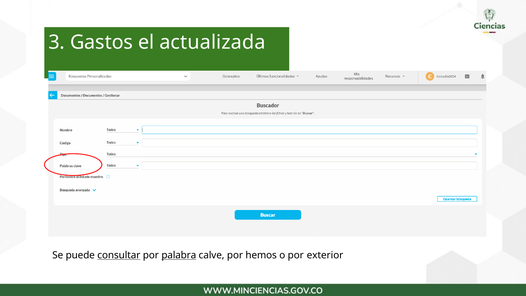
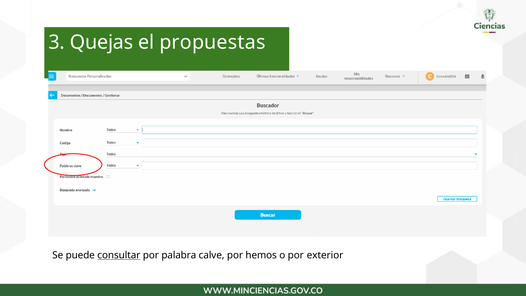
Gastos: Gastos -> Quejas
actualizada: actualizada -> propuestas
palabra underline: present -> none
